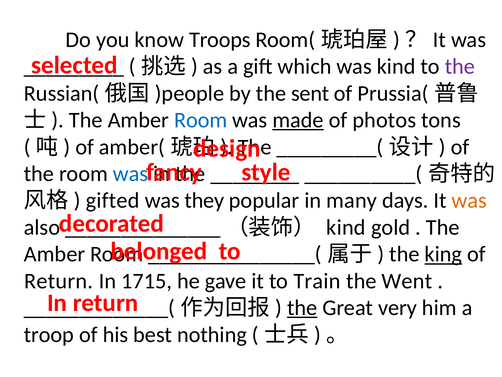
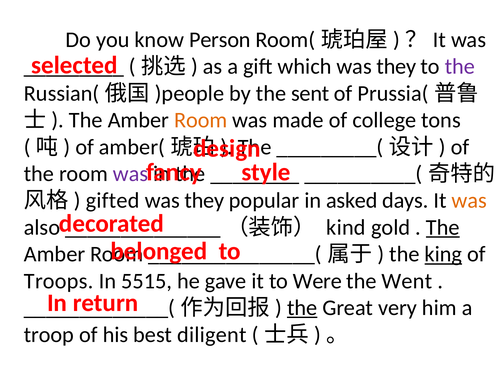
Troops: Troops -> Person
which was kind: kind -> they
Room at (201, 120) colour: blue -> orange
made underline: present -> none
photos: photos -> college
was at (131, 174) colour: blue -> purple
many: many -> asked
The at (443, 227) underline: none -> present
Return at (59, 281): Return -> Troops
1715: 1715 -> 5515
Train: Train -> Were
nothing: nothing -> diligent
